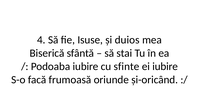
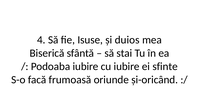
cu sfinte: sfinte -> iubire
ei iubire: iubire -> sfinte
